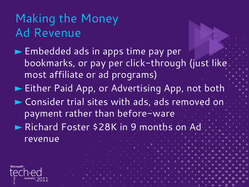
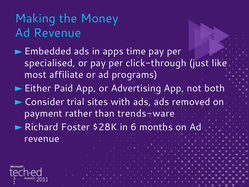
bookmarks: bookmarks -> specialised
before-ware: before-ware -> trends-ware
9: 9 -> 6
